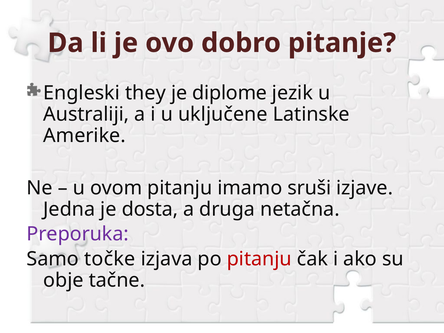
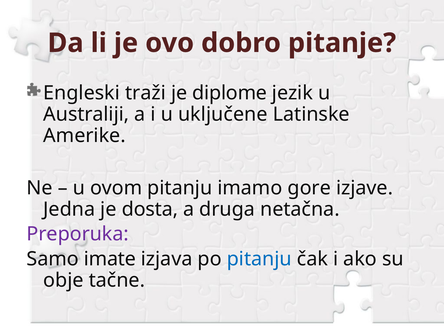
they: they -> traži
sruši: sruši -> gore
točke: točke -> imate
pitanju at (259, 259) colour: red -> blue
